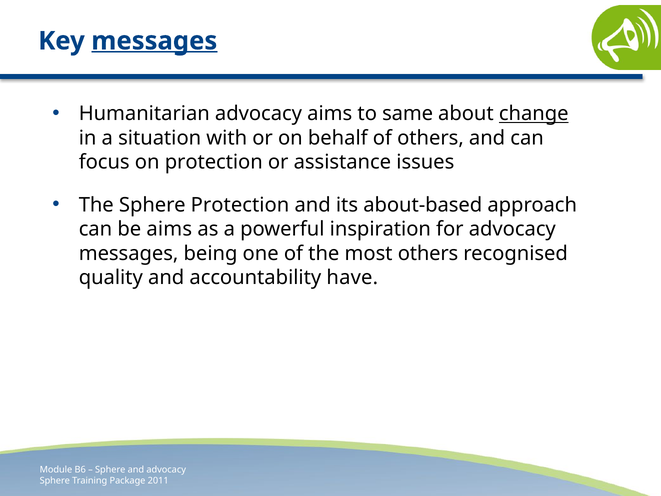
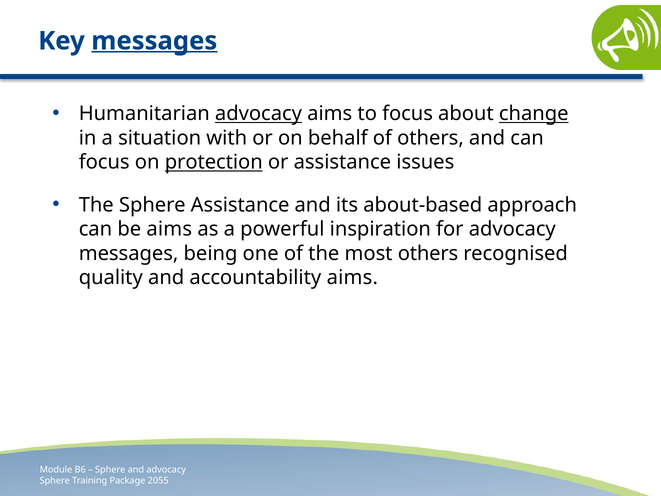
advocacy at (259, 114) underline: none -> present
to same: same -> focus
protection at (214, 162) underline: none -> present
Sphere Protection: Protection -> Assistance
accountability have: have -> aims
2011: 2011 -> 2055
